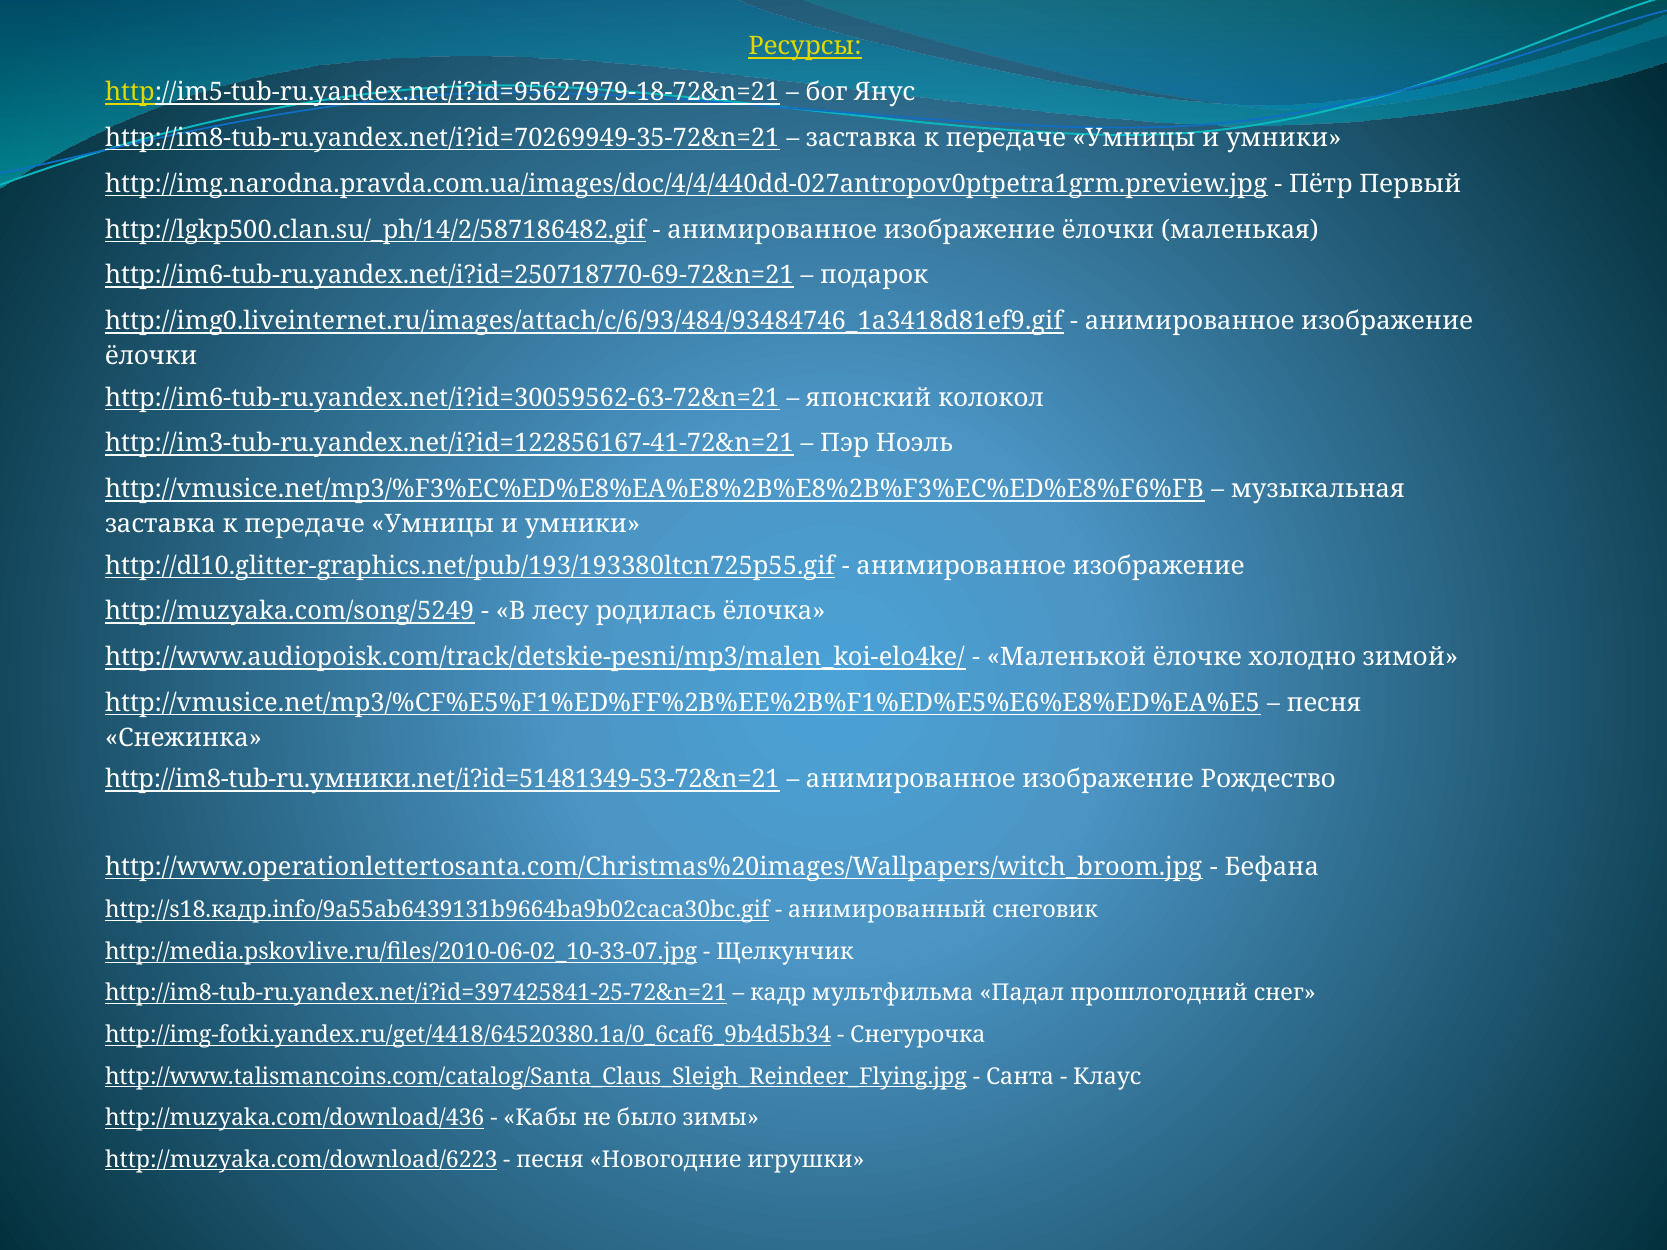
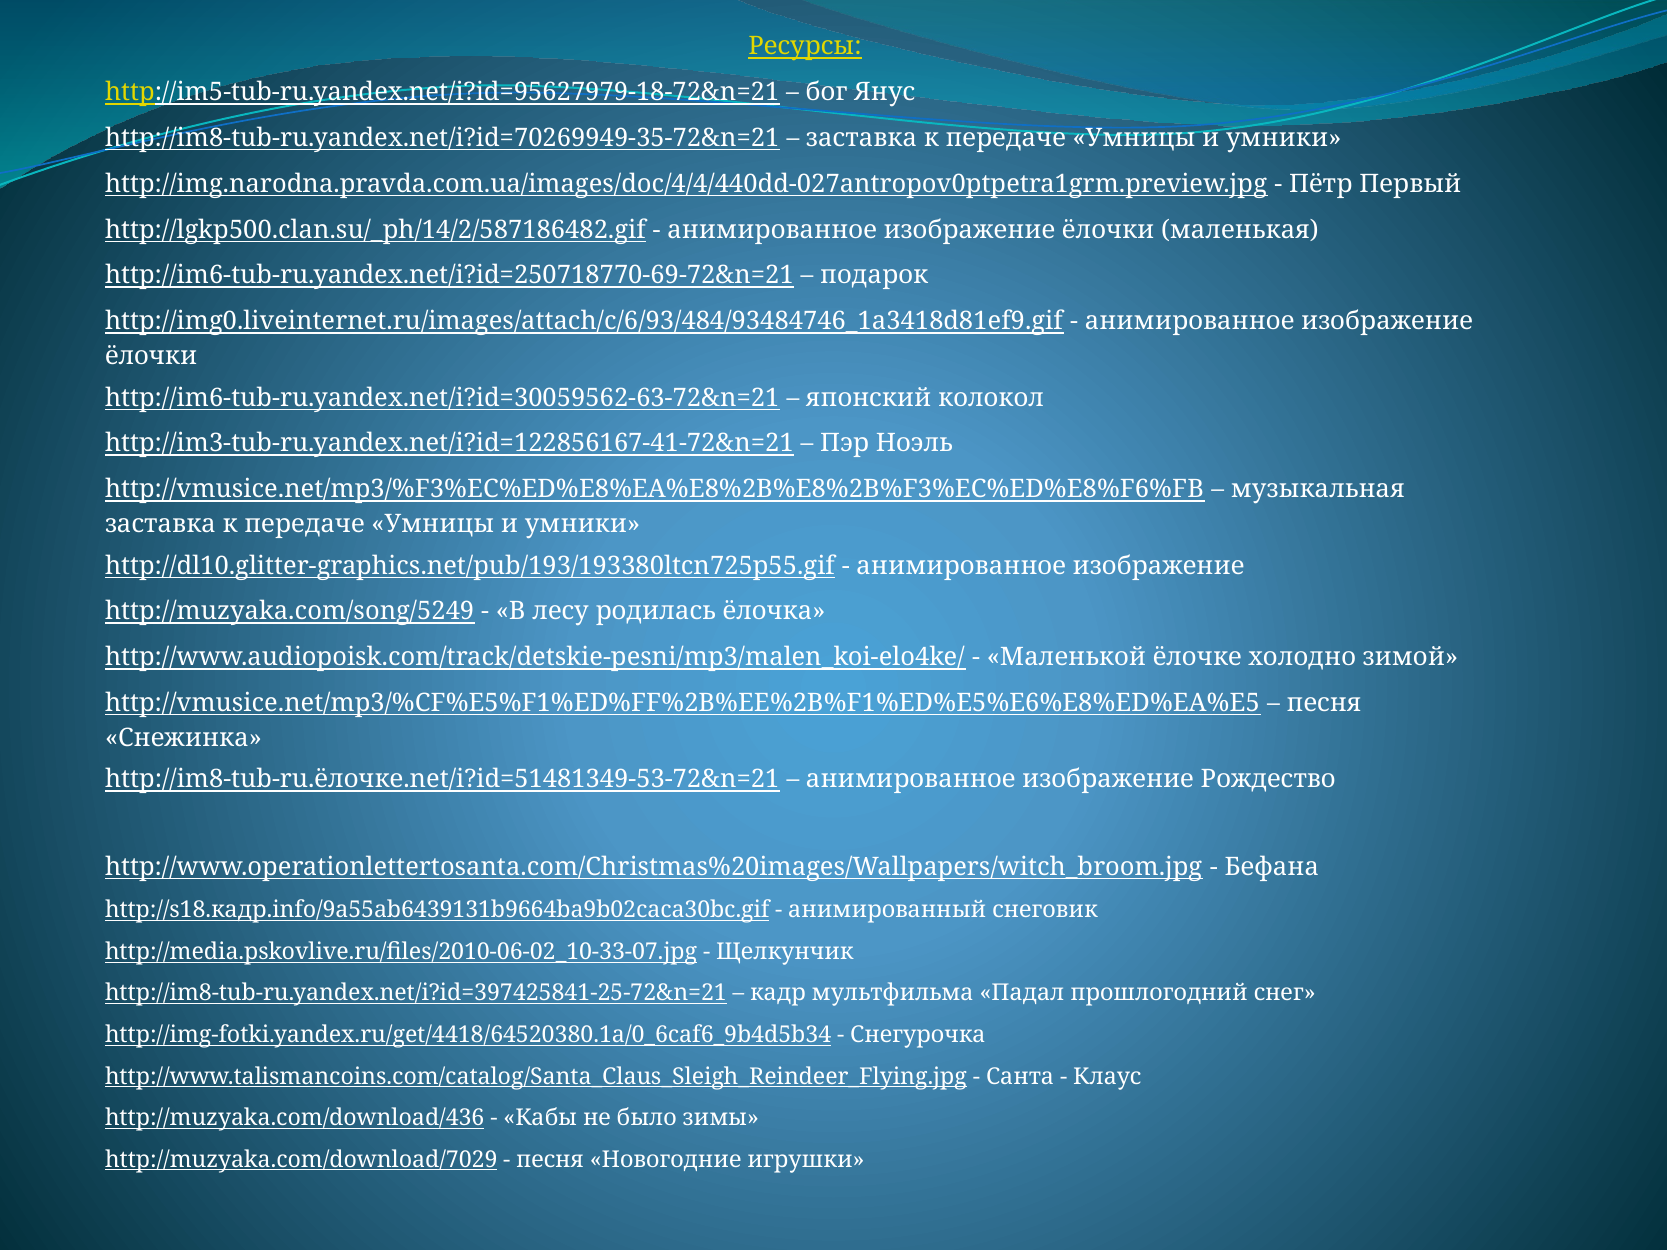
http://im8-tub-ru.умники.net/i?id=51481349-53-72&n=21: http://im8-tub-ru.умники.net/i?id=51481349-53-72&n=21 -> http://im8-tub-ru.ёлочке.net/i?id=51481349-53-72&n=21
http://muzyaka.com/download/6223: http://muzyaka.com/download/6223 -> http://muzyaka.com/download/7029
